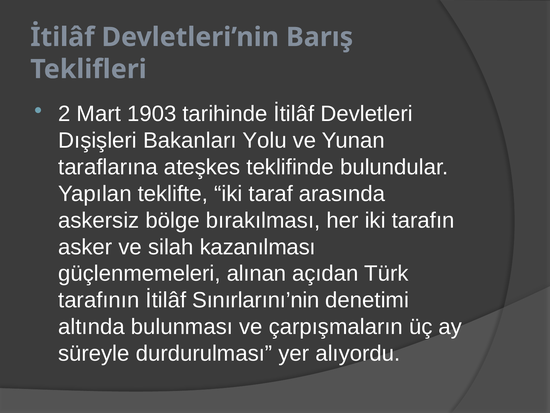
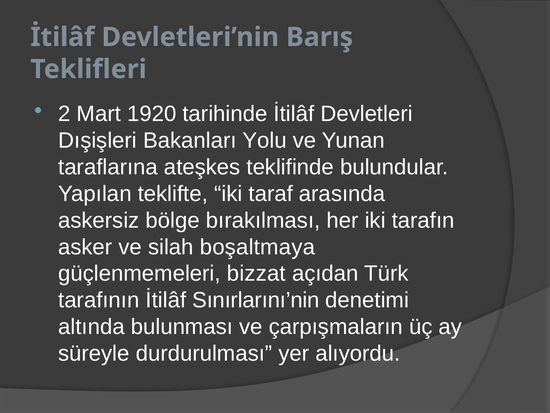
1903: 1903 -> 1920
kazanılması: kazanılması -> boşaltmaya
alınan: alınan -> bizzat
